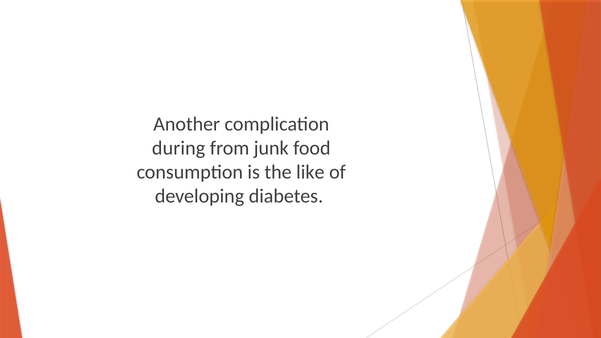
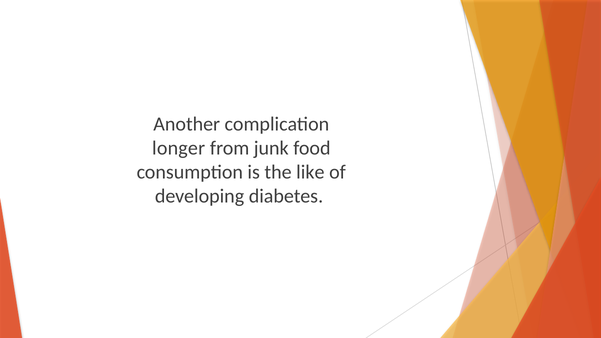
during: during -> longer
